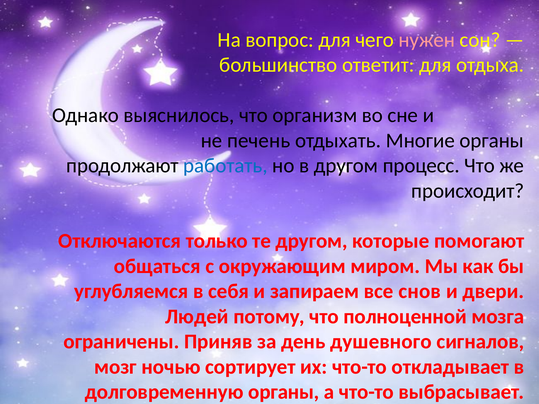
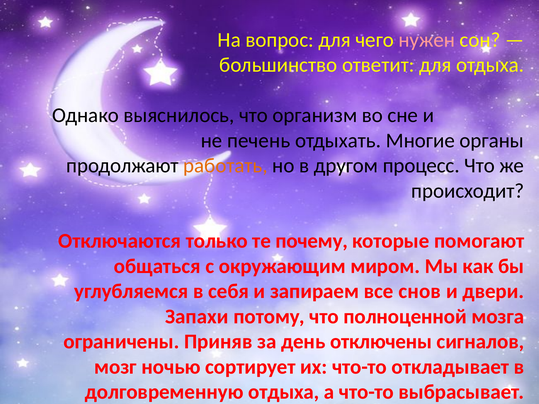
работать colour: blue -> orange
те другом: другом -> почему
Людей: Людей -> Запахи
душевного: душевного -> отключены
долговременную органы: органы -> отдыха
